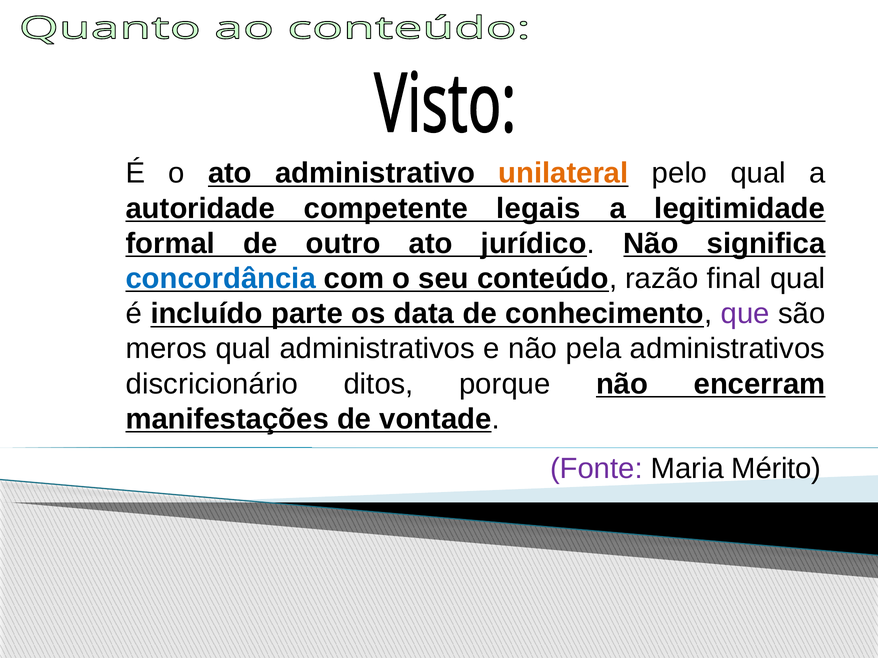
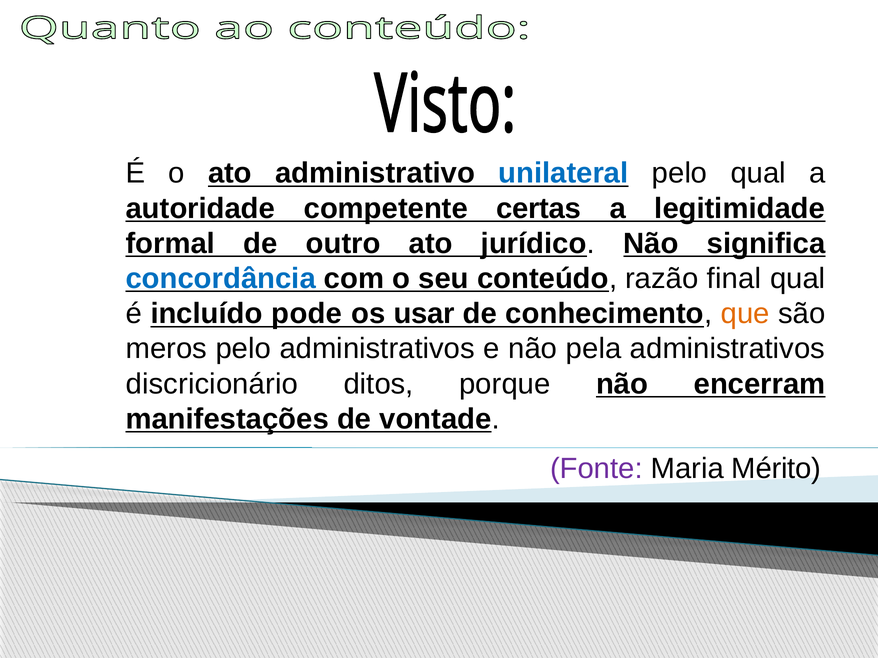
unilateral colour: orange -> blue
legais: legais -> certas
parte: parte -> pode
data: data -> usar
que colour: purple -> orange
meros qual: qual -> pelo
